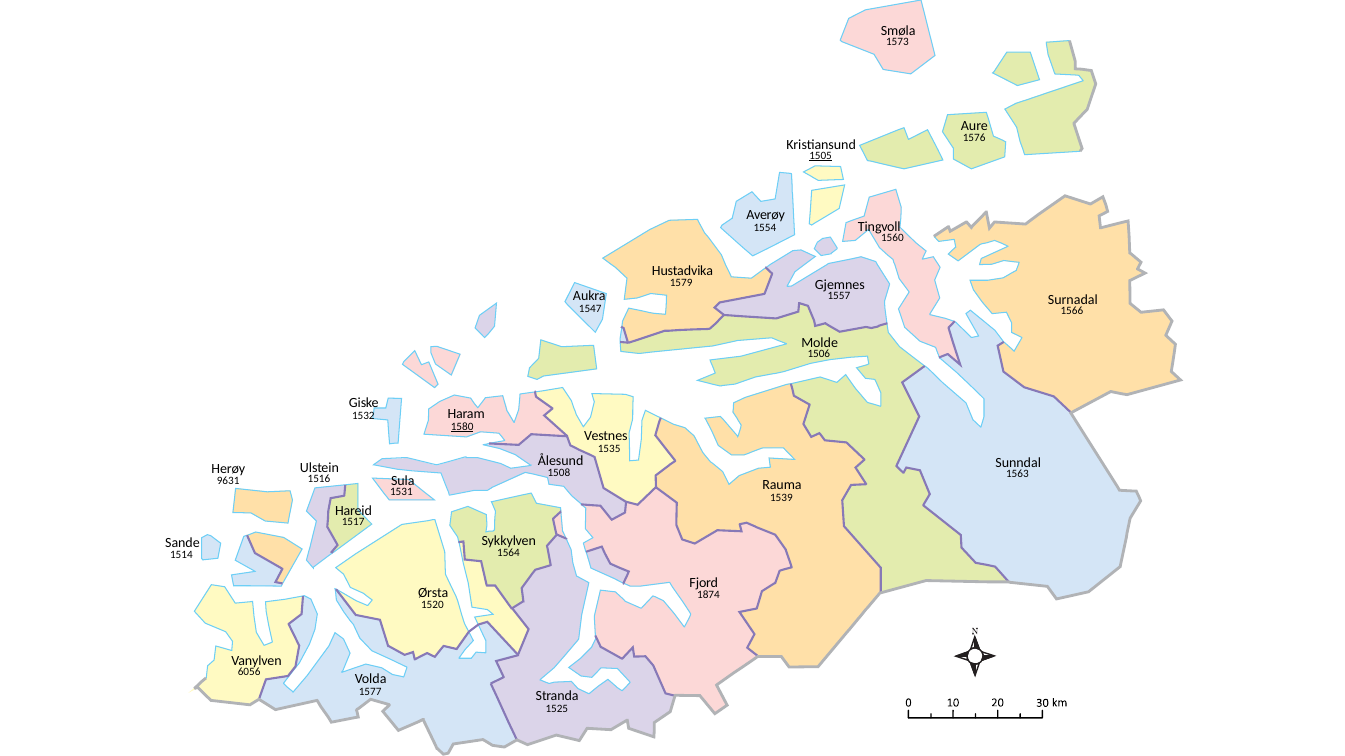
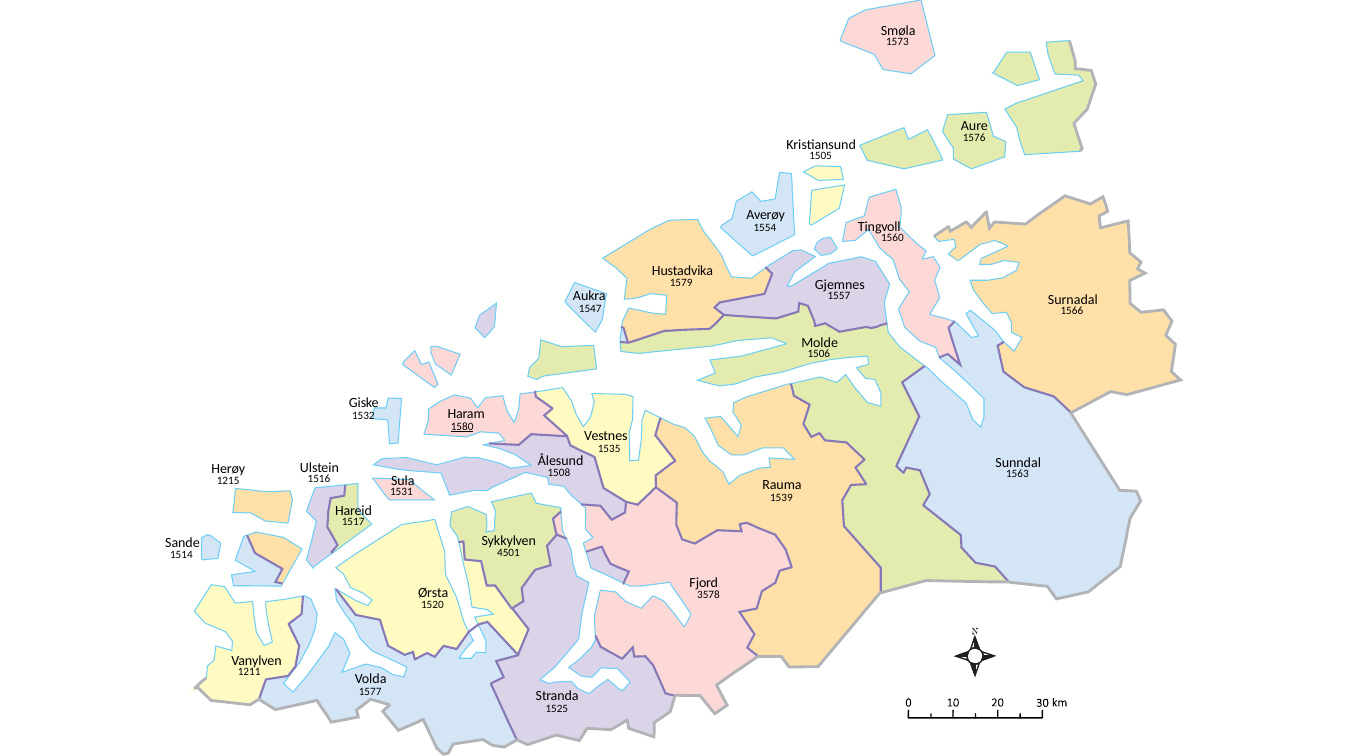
1505 underline: present -> none
9631: 9631 -> 1215
1564: 1564 -> 4501
1874: 1874 -> 3578
6056: 6056 -> 1211
